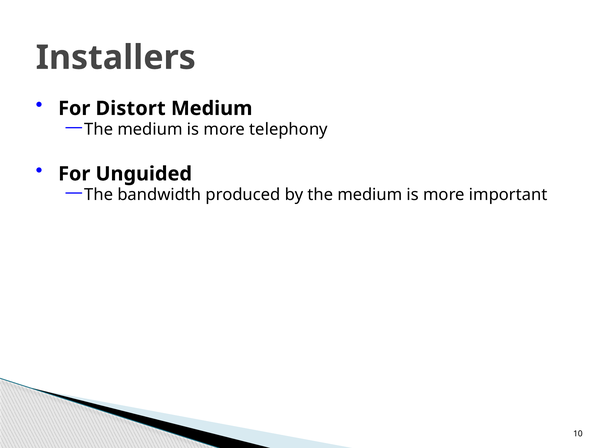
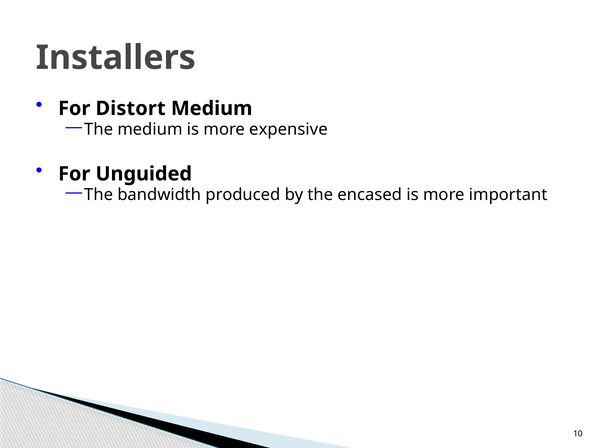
telephony: telephony -> expensive
by the medium: medium -> encased
